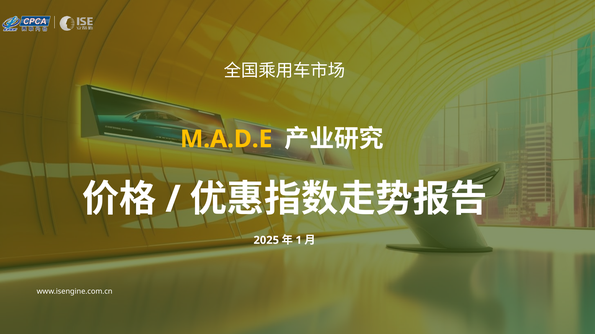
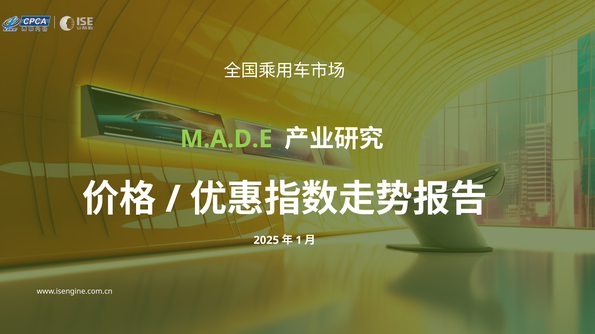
M.A.D.E colour: yellow -> light green
